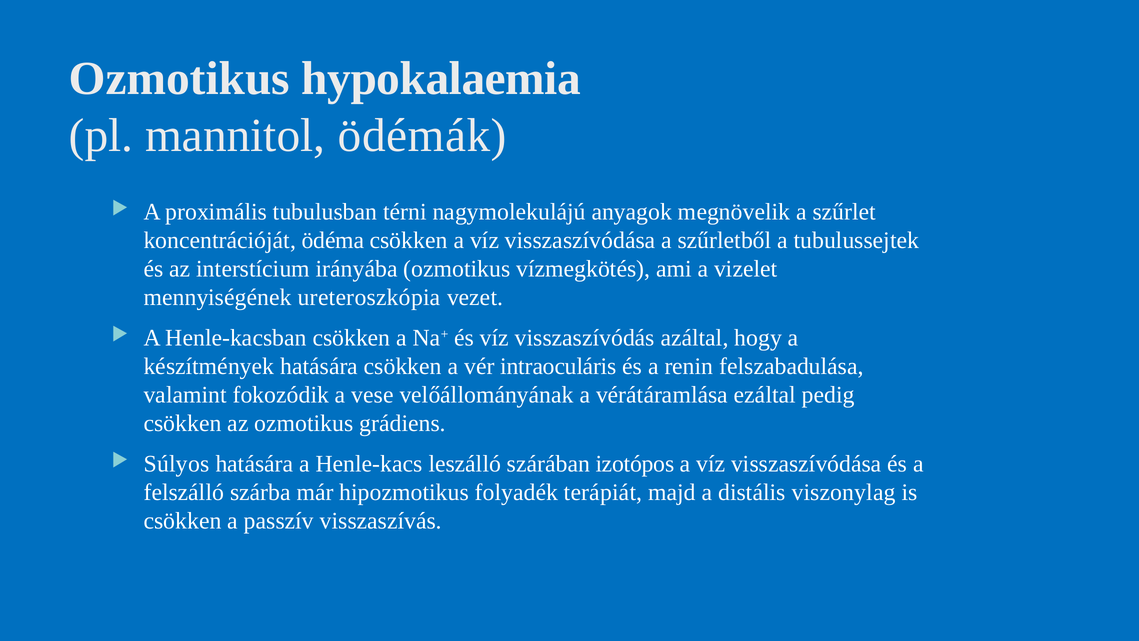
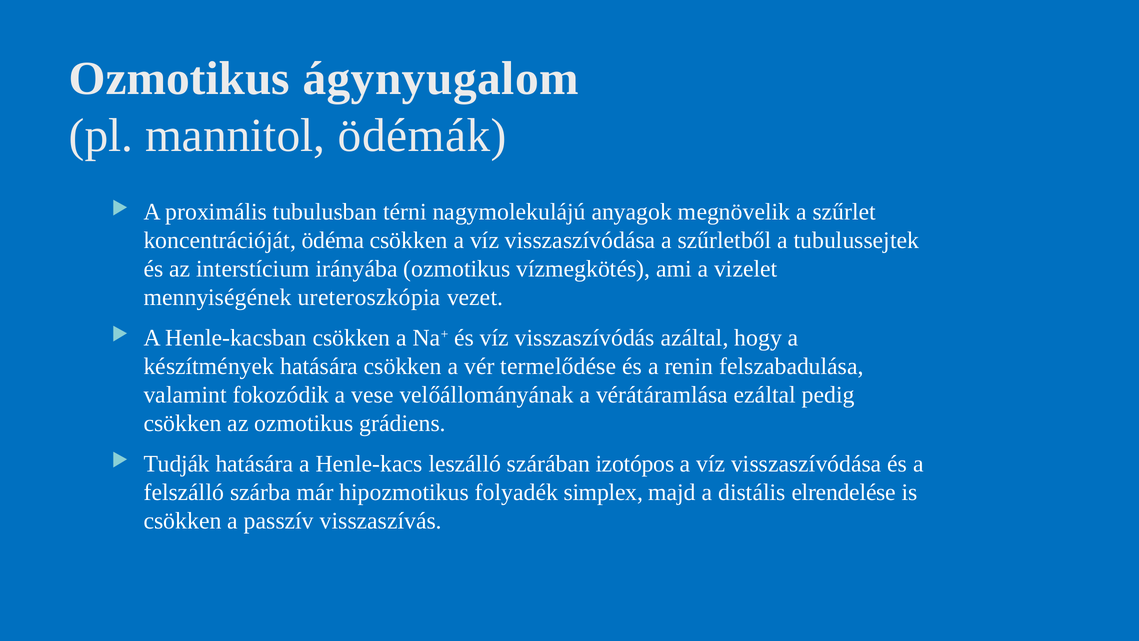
hypokalaemia: hypokalaemia -> ágynyugalom
intraoculáris: intraoculáris -> termelődése
Súlyos: Súlyos -> Tudják
terápiát: terápiát -> simplex
viszonylag: viszonylag -> elrendelése
